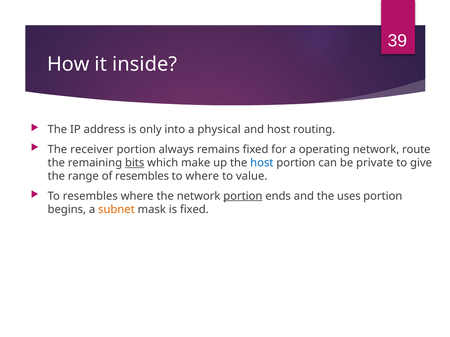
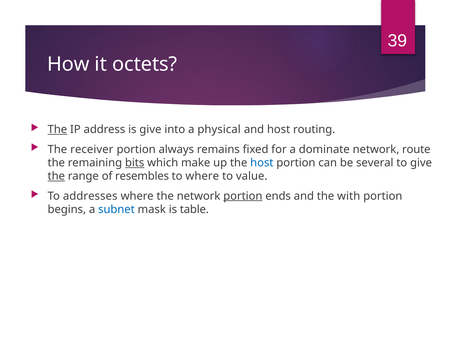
inside: inside -> octets
The at (57, 130) underline: none -> present
is only: only -> give
operating: operating -> dominate
private: private -> several
the at (56, 177) underline: none -> present
To resembles: resembles -> addresses
uses: uses -> with
subnet colour: orange -> blue
is fixed: fixed -> table
